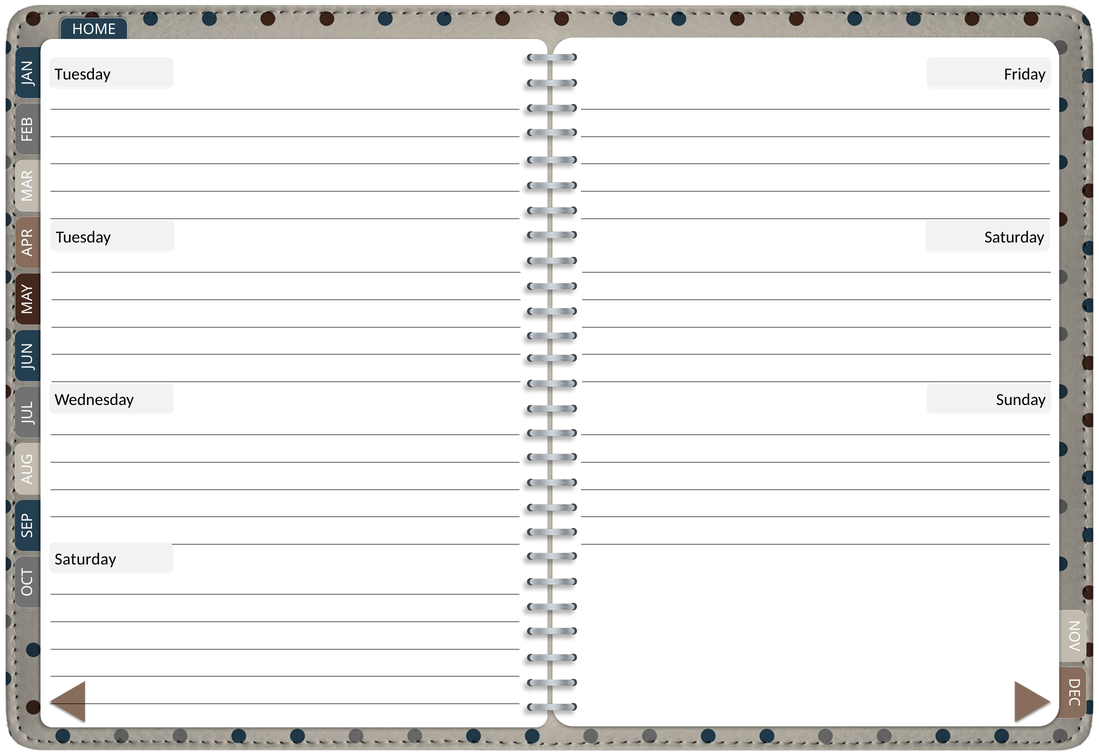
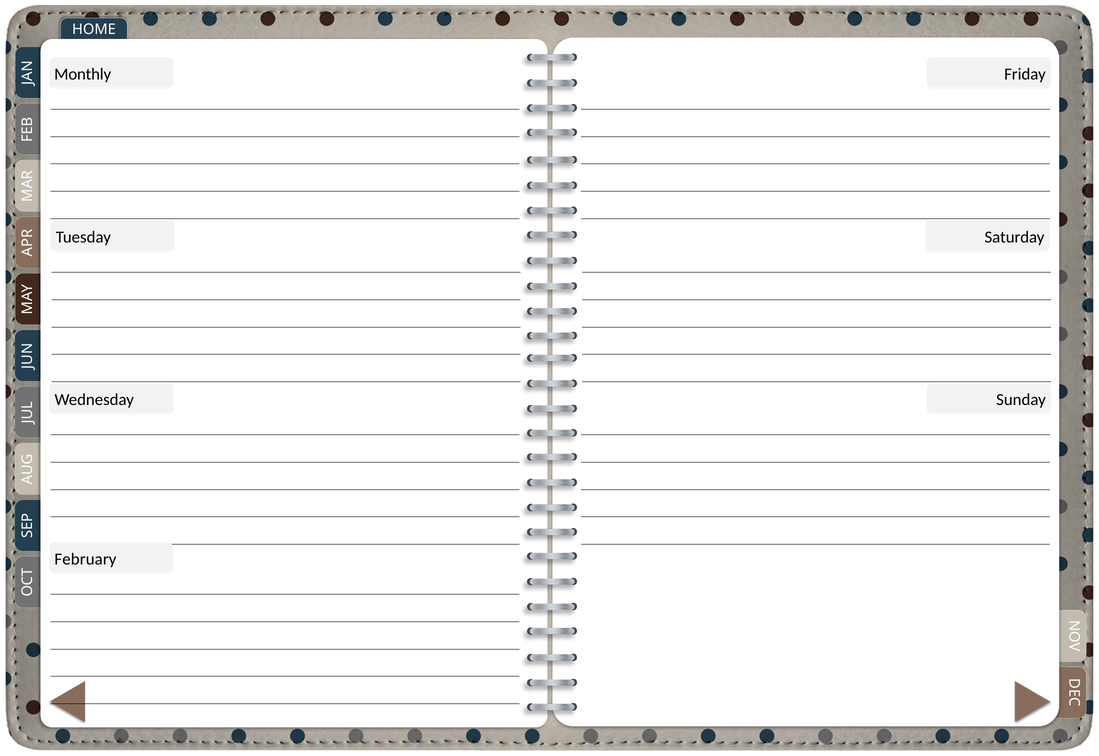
Tuesday at (83, 74): Tuesday -> Monthly
Saturday at (85, 559): Saturday -> February
